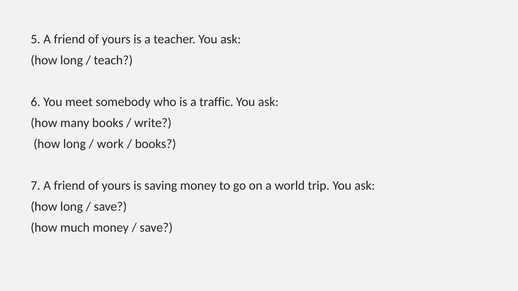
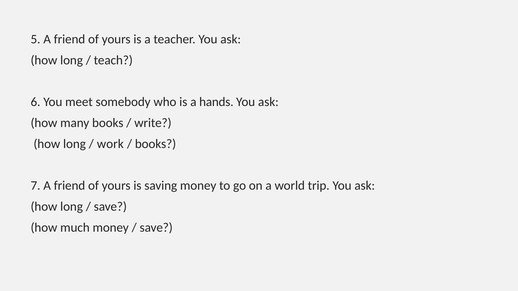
traffic: traffic -> hands
